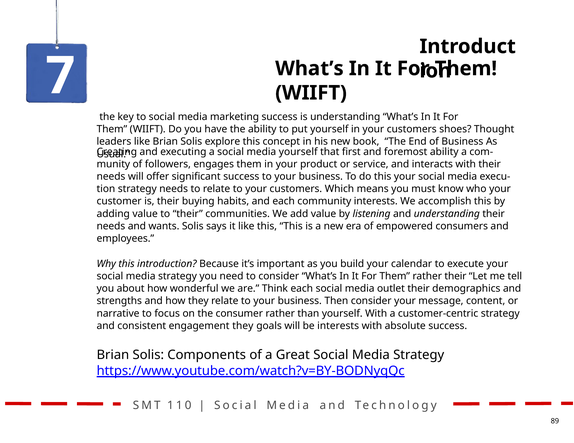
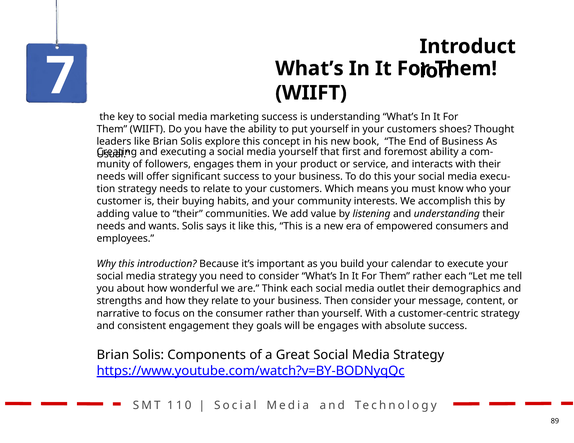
and each: each -> your
rather their: their -> each
be interests: interests -> engages
